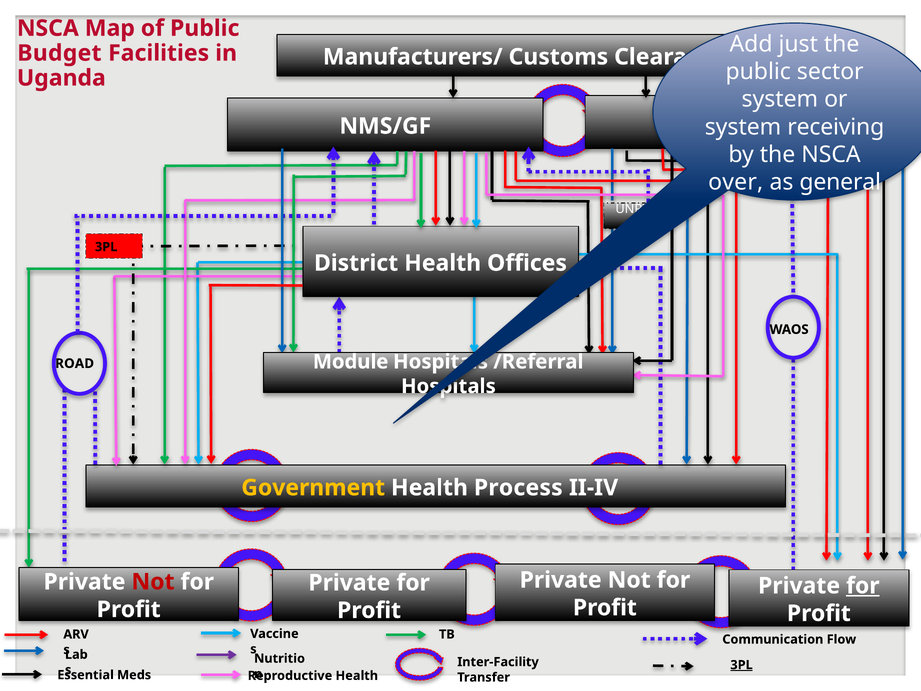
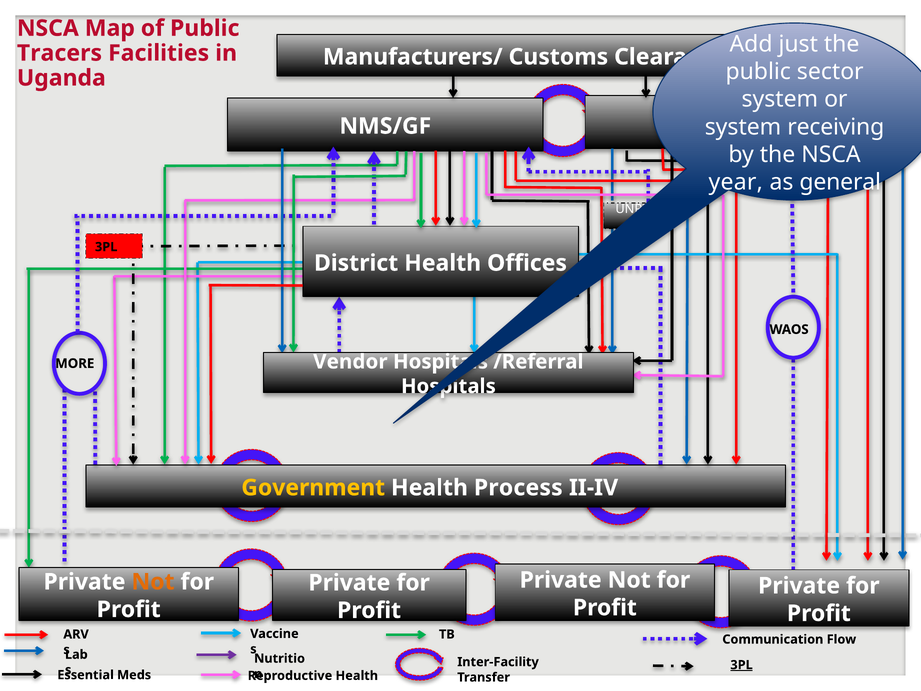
Budget: Budget -> Tracers
over: over -> year
Module: Module -> Vendor
ROAD: ROAD -> MORE
Not at (153, 582) colour: red -> orange
for at (863, 586) underline: present -> none
